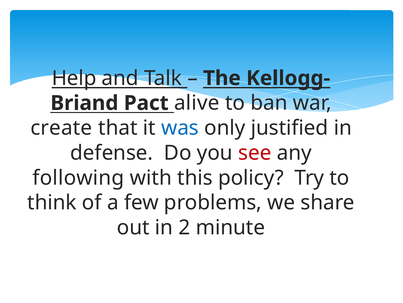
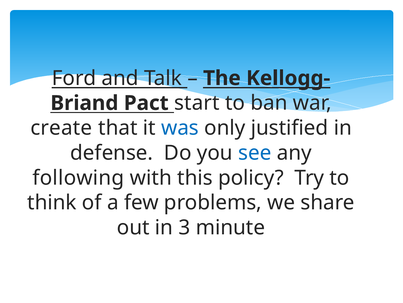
Help: Help -> Ford
alive: alive -> start
see colour: red -> blue
2: 2 -> 3
